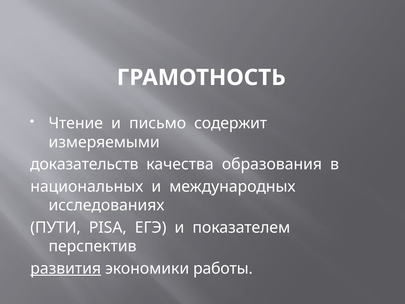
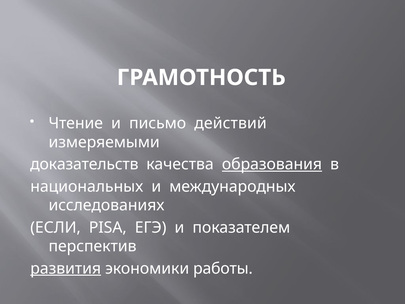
содержит: содержит -> действий
образования underline: none -> present
ПУТИ: ПУТИ -> ЕСЛИ
